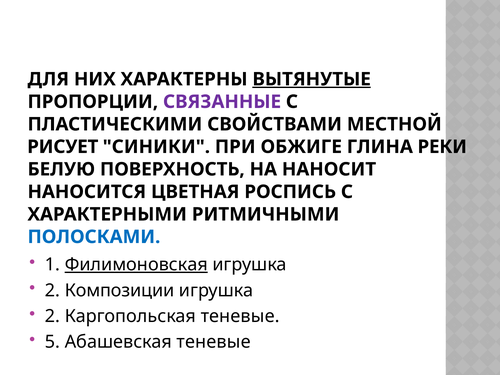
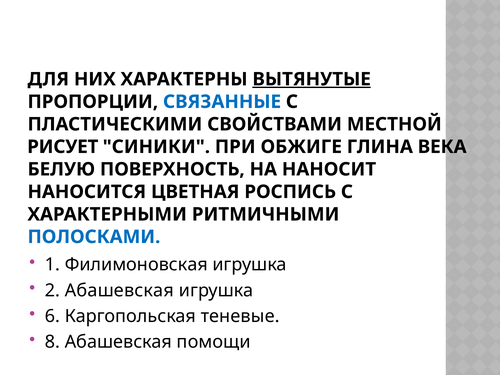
СВЯЗАННЫЕ colour: purple -> blue
РЕКИ: РЕКИ -> ВЕКА
Филимоновская underline: present -> none
2 Композиции: Композиции -> Абашевская
2 at (53, 316): 2 -> 6
5: 5 -> 8
Абашевская теневые: теневые -> помощи
